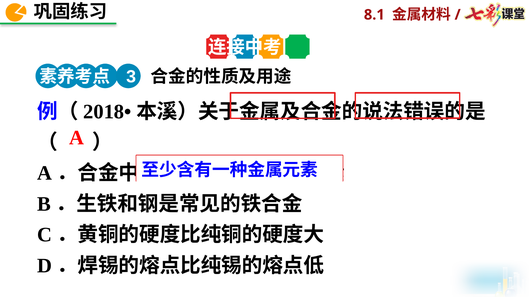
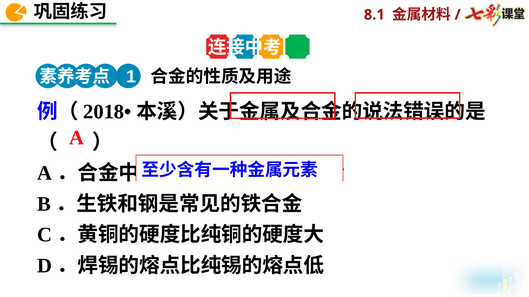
3: 3 -> 1
